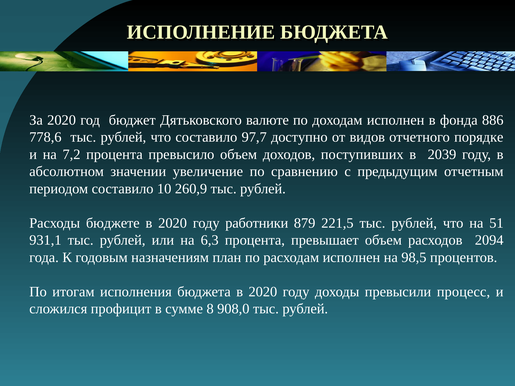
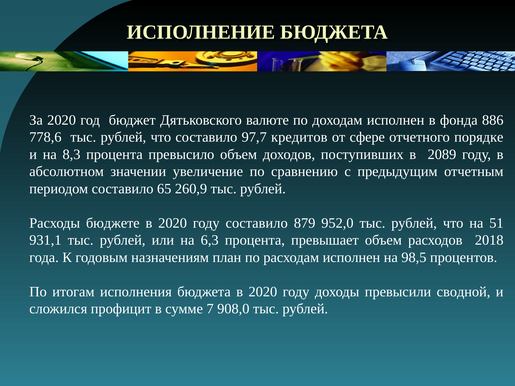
доступно: доступно -> кредитов
видов: видов -> сфере
7,2: 7,2 -> 8,3
2039: 2039 -> 2089
10: 10 -> 65
году работники: работники -> составило
221,5: 221,5 -> 952,0
2094: 2094 -> 2018
процесс: процесс -> сводной
8: 8 -> 7
